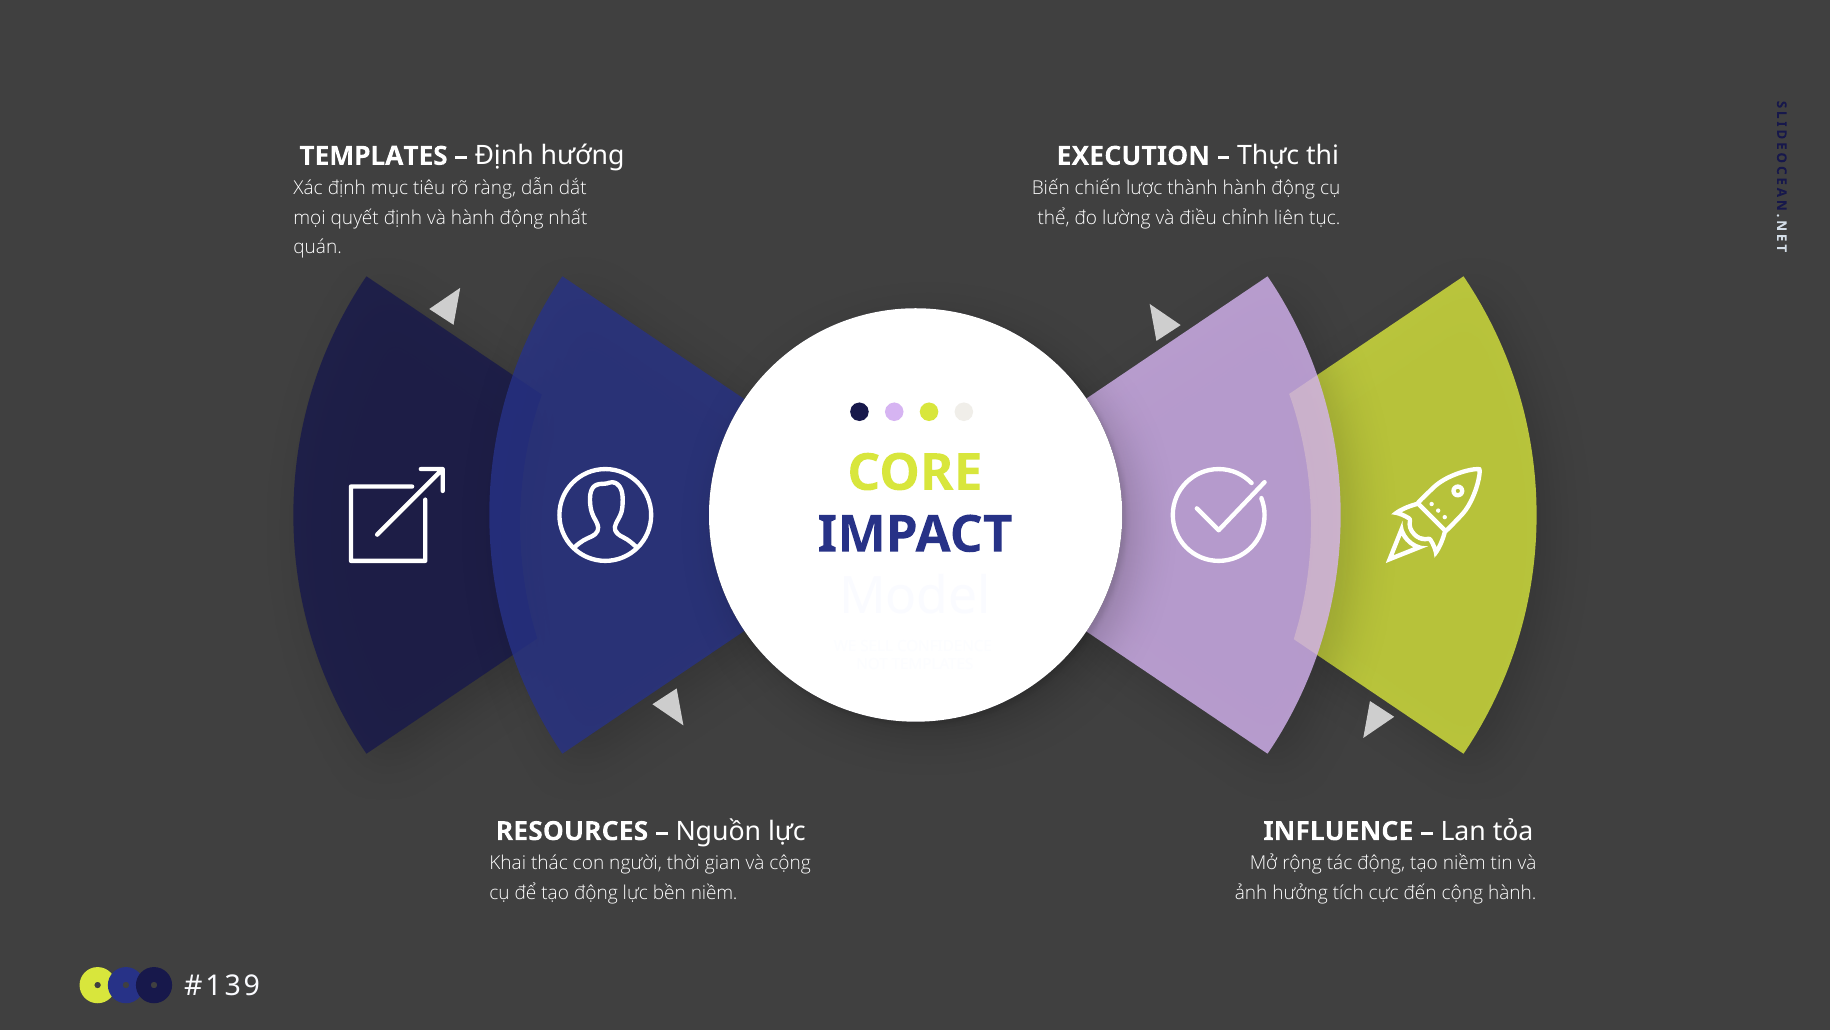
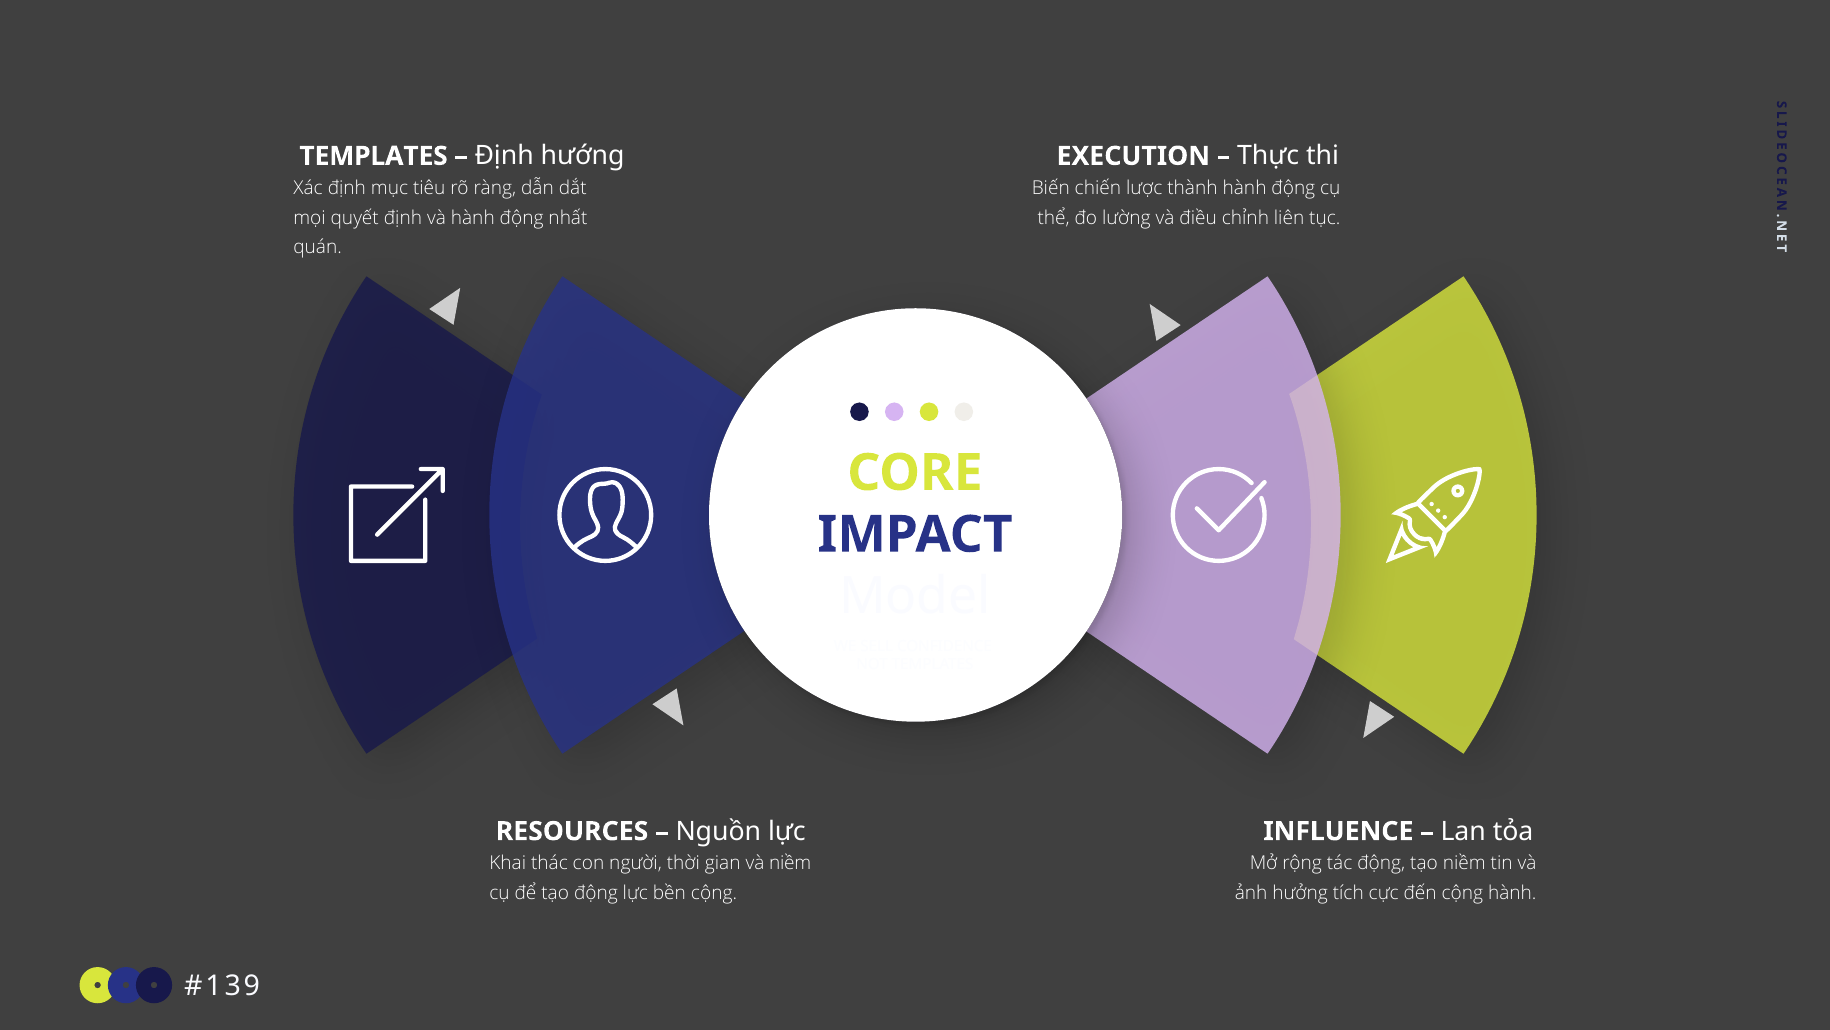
và cộng: cộng -> niềm
bền niềm: niềm -> cộng
